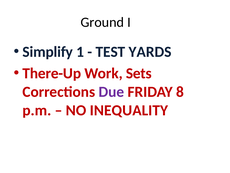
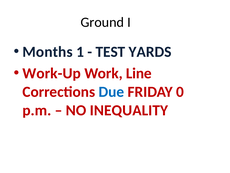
Simplify: Simplify -> Months
There-Up: There-Up -> Work-Up
Sets: Sets -> Line
Due colour: purple -> blue
8: 8 -> 0
